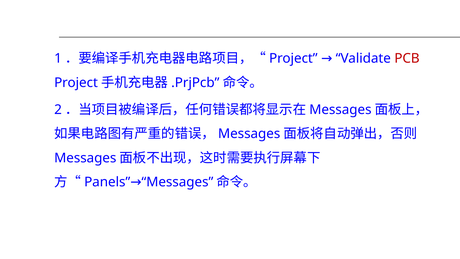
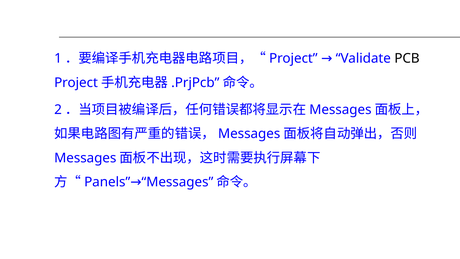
PCB colour: red -> black
